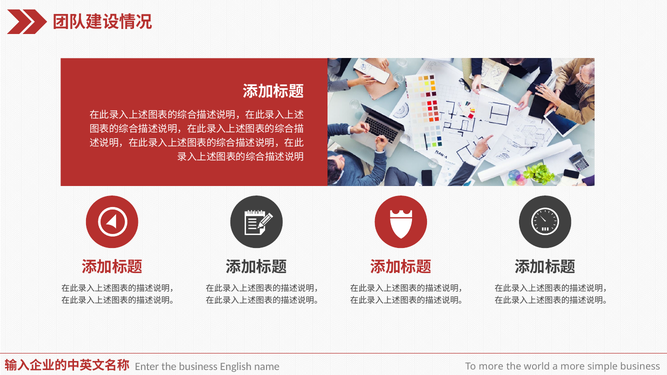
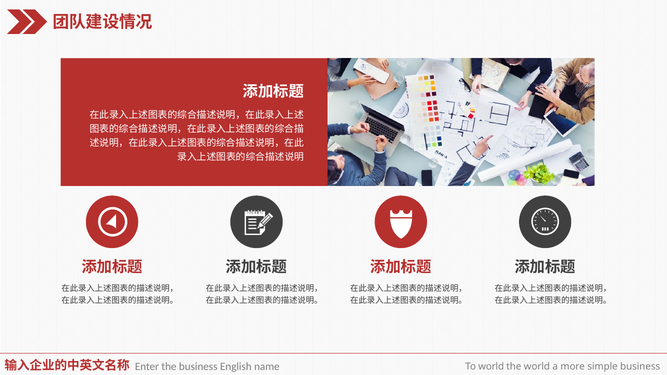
To more: more -> world
